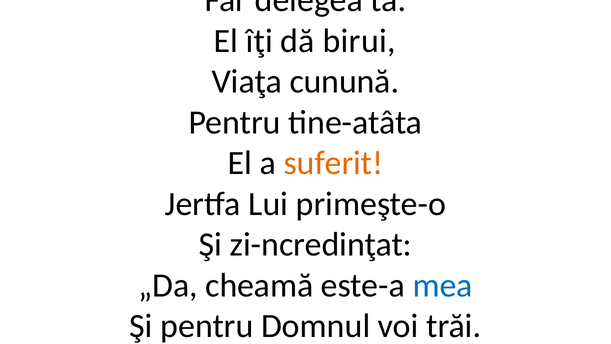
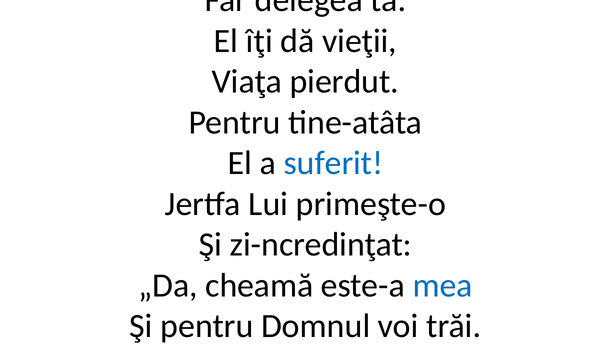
birui: birui -> vieţii
cunună: cunună -> pierdut
suferit colour: orange -> blue
